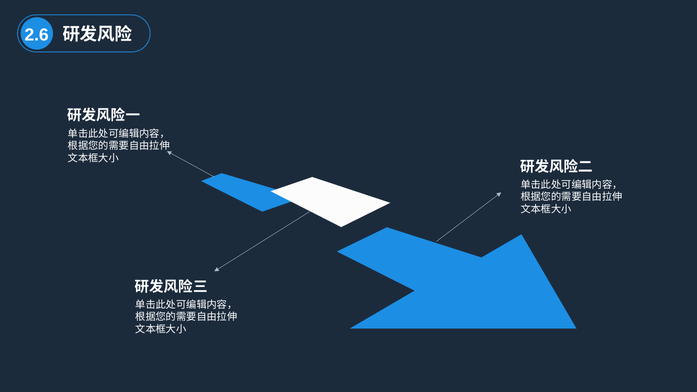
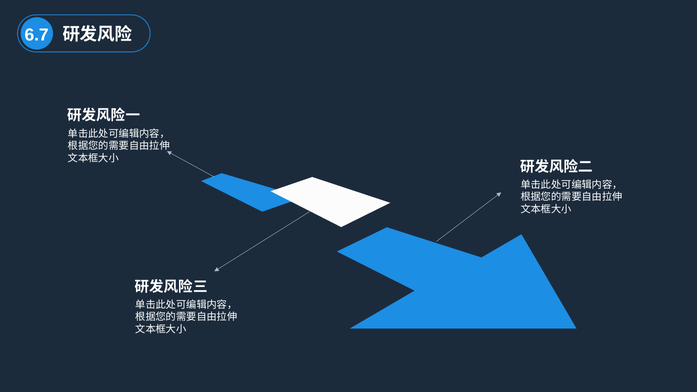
2.6: 2.6 -> 6.7
